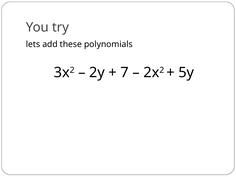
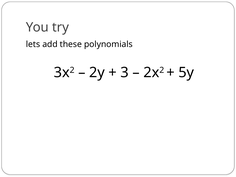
7: 7 -> 3
